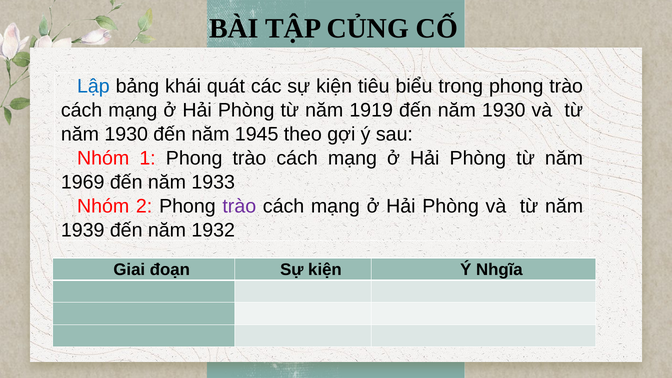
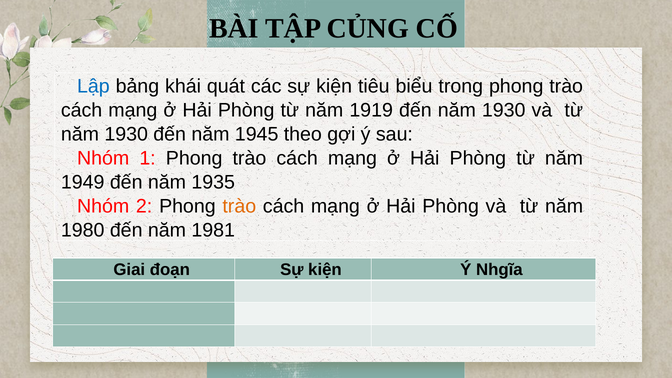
1969: 1969 -> 1949
1933: 1933 -> 1935
trào at (239, 206) colour: purple -> orange
1939: 1939 -> 1980
1932: 1932 -> 1981
